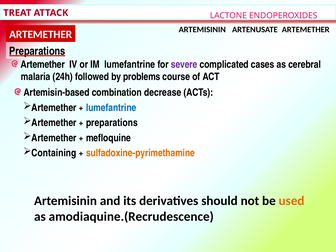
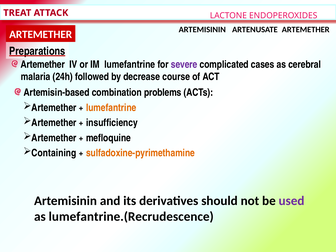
problems: problems -> decrease
decrease: decrease -> problems
lumefantrine at (111, 108) colour: blue -> orange
preparations at (112, 123): preparations -> insufficiency
used colour: orange -> purple
amodiaquine.(Recrudescence: amodiaquine.(Recrudescence -> lumefantrine.(Recrudescence
